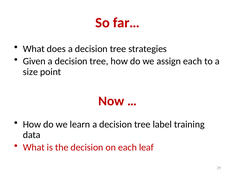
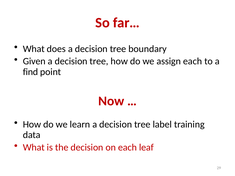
strategies: strategies -> boundary
size: size -> find
